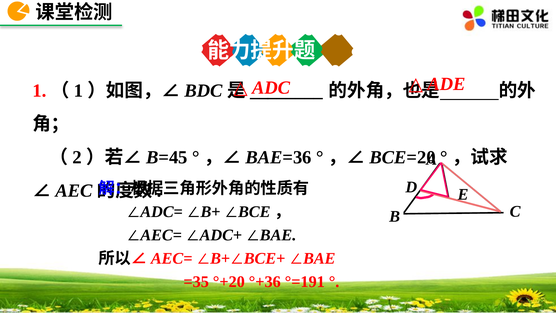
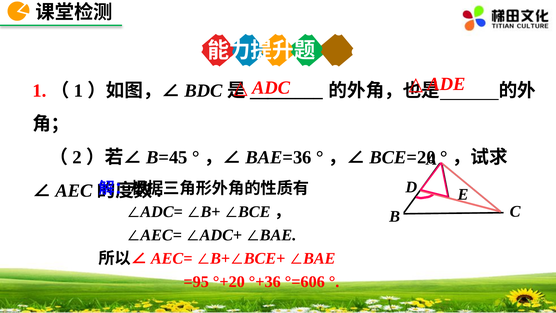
=35: =35 -> =95
°=191: °=191 -> °=606
